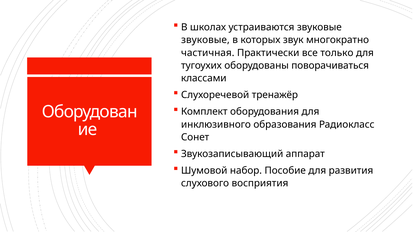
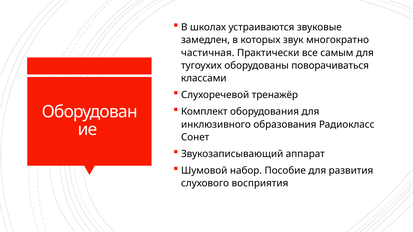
звуковые at (205, 40): звуковые -> замедлен
только: только -> самым
